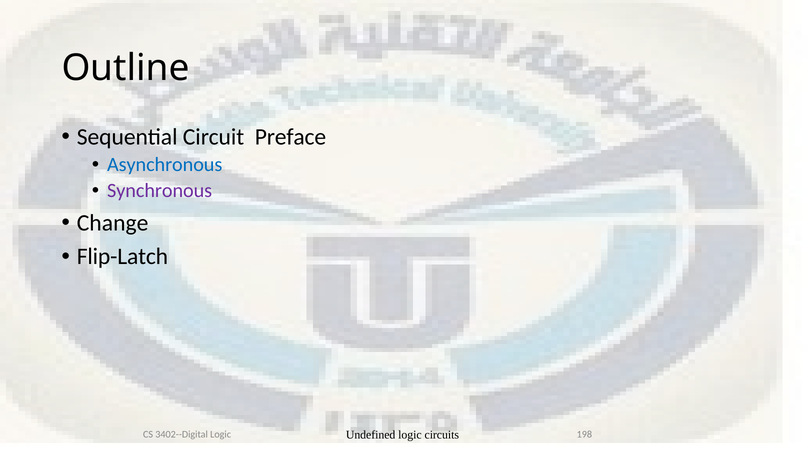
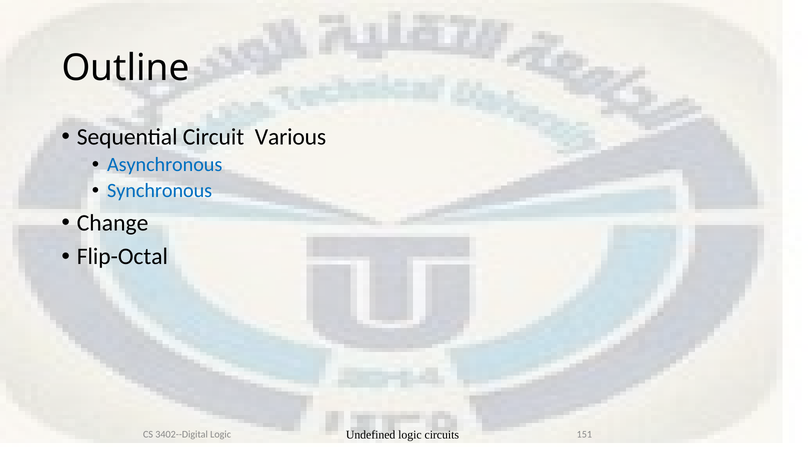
Preface: Preface -> Various
Synchronous colour: purple -> blue
Flip-Latch: Flip-Latch -> Flip-Octal
198: 198 -> 151
